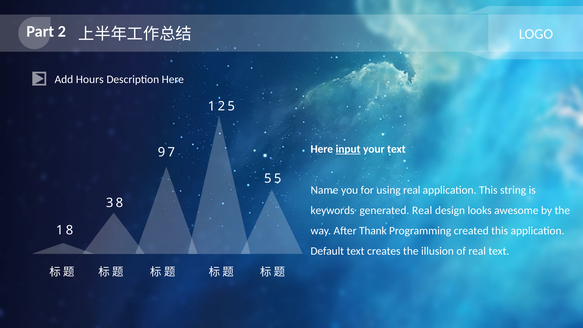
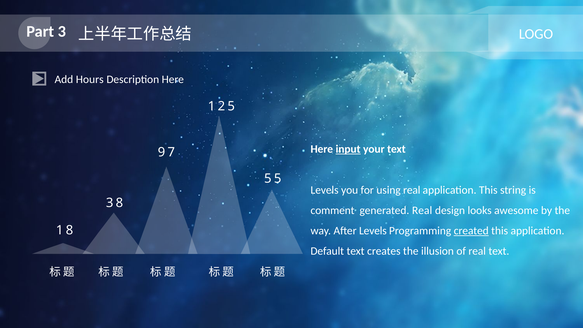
2: 2 -> 3
Name at (324, 190): Name -> Levels
keywords: keywords -> comment
After Thank: Thank -> Levels
created underline: none -> present
